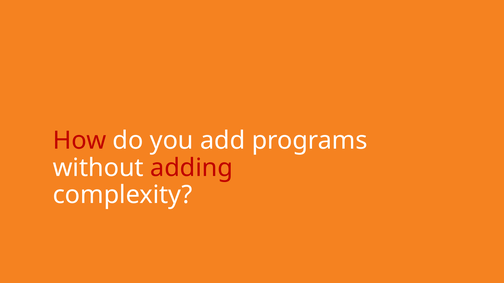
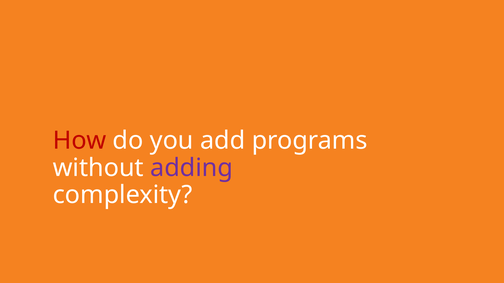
adding colour: red -> purple
